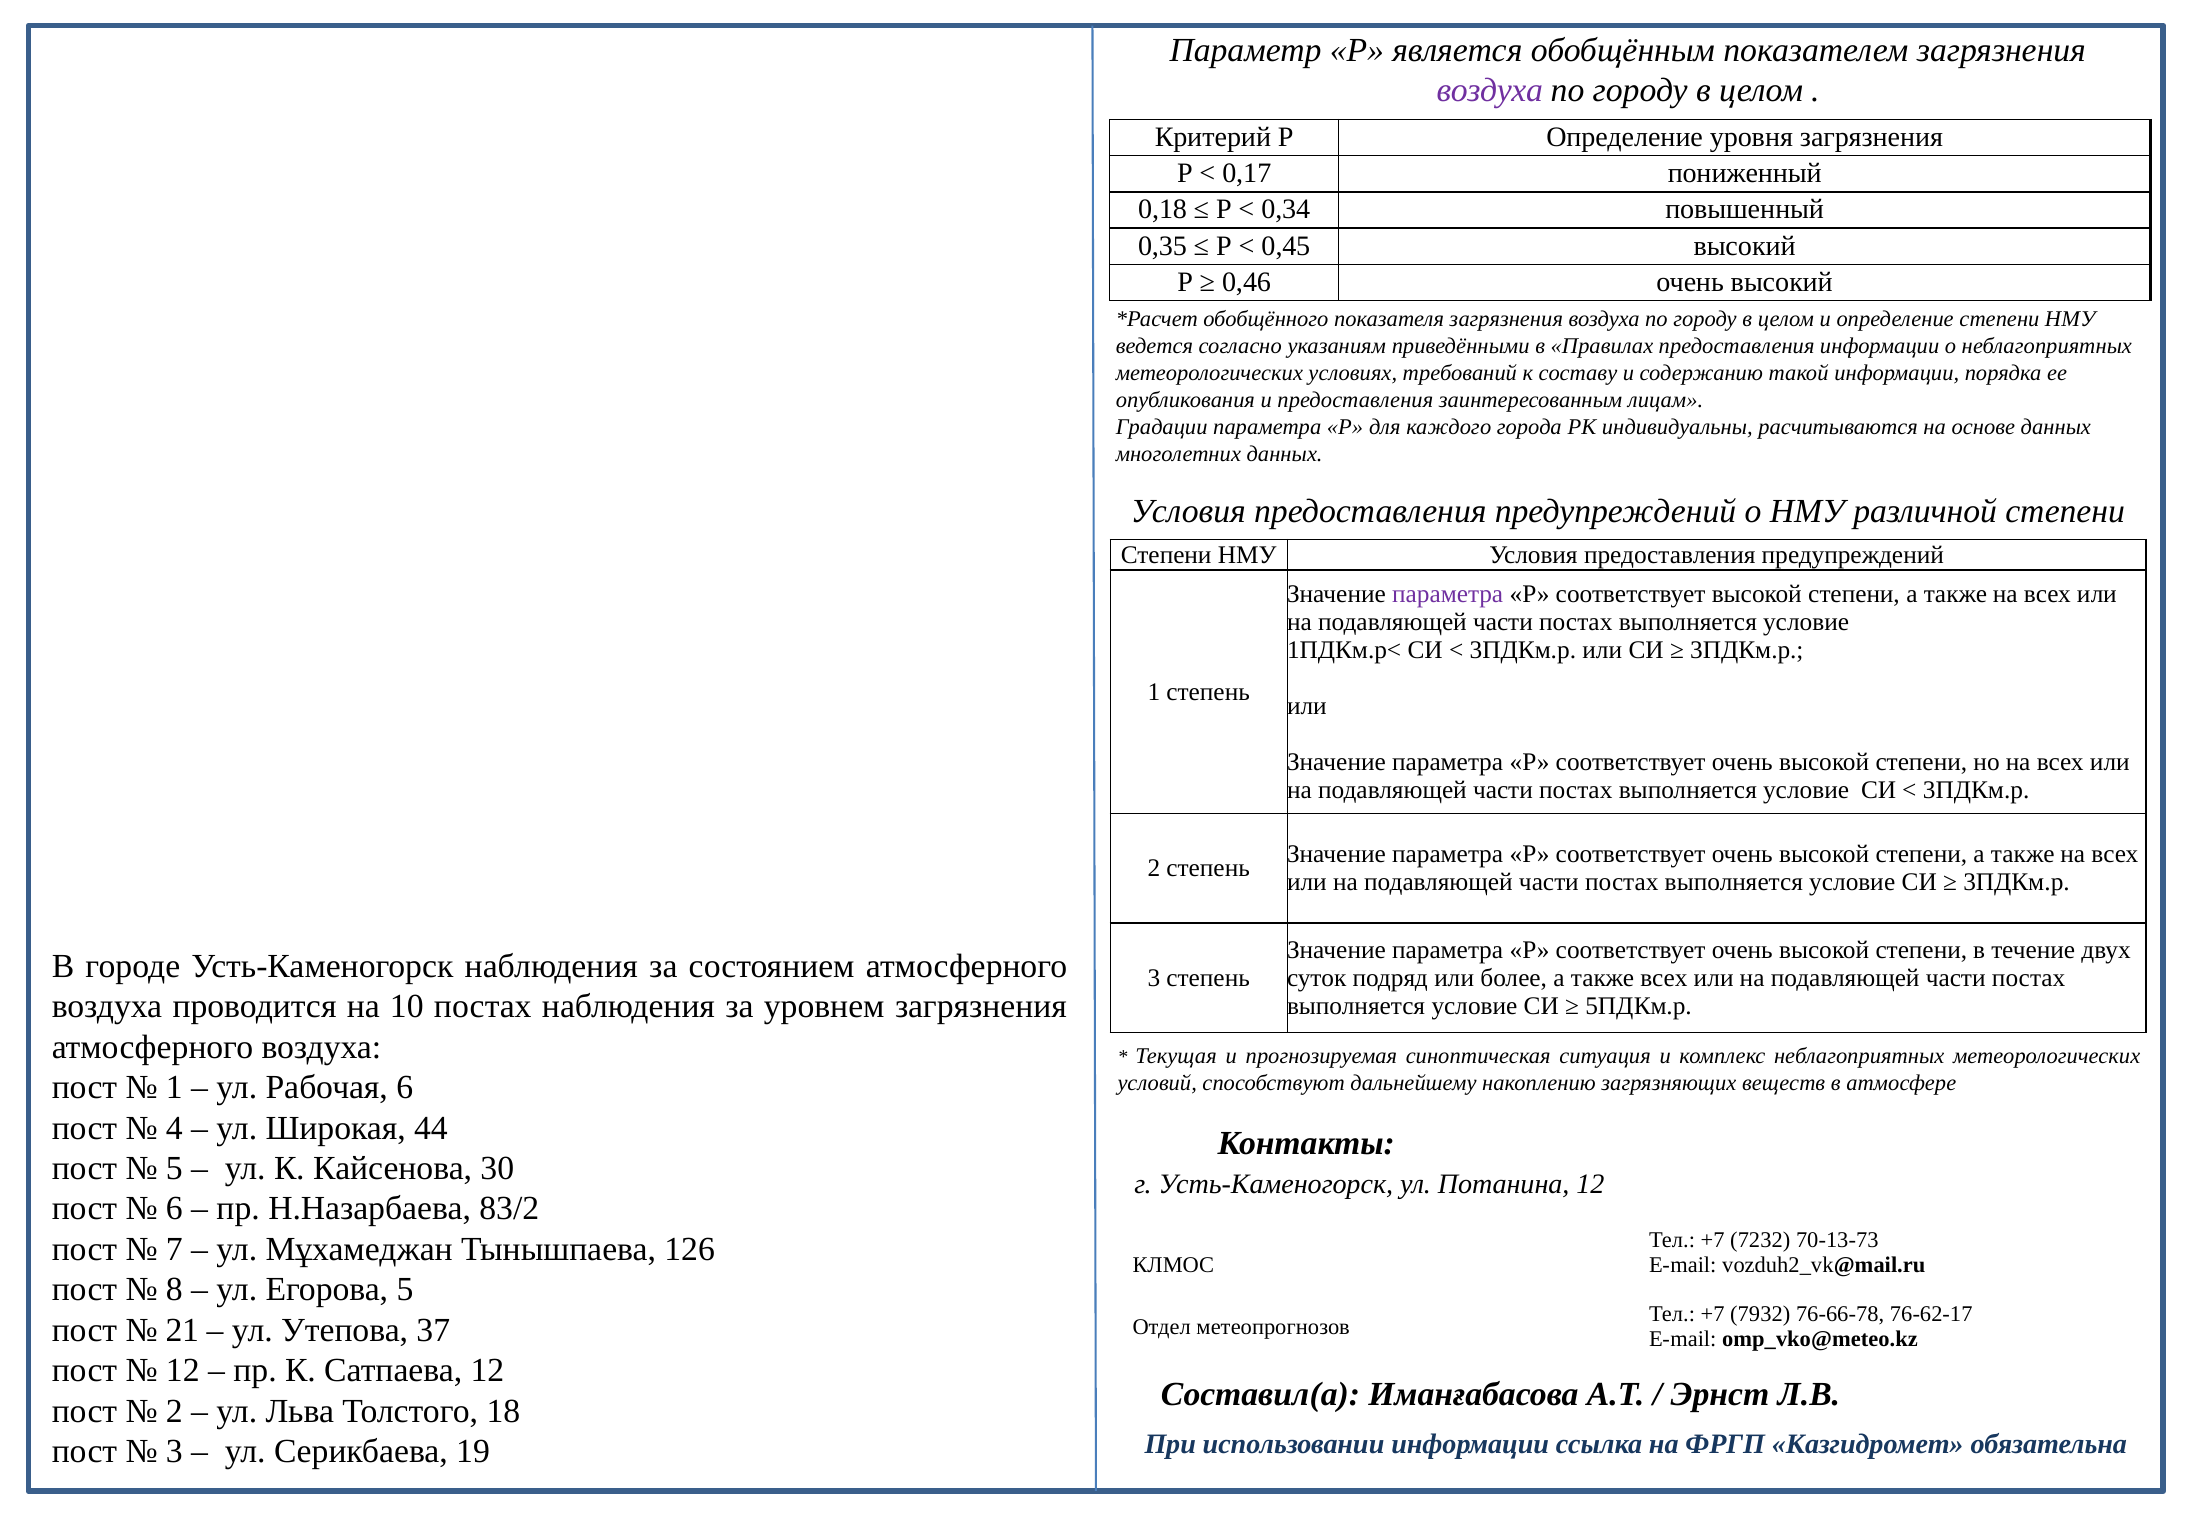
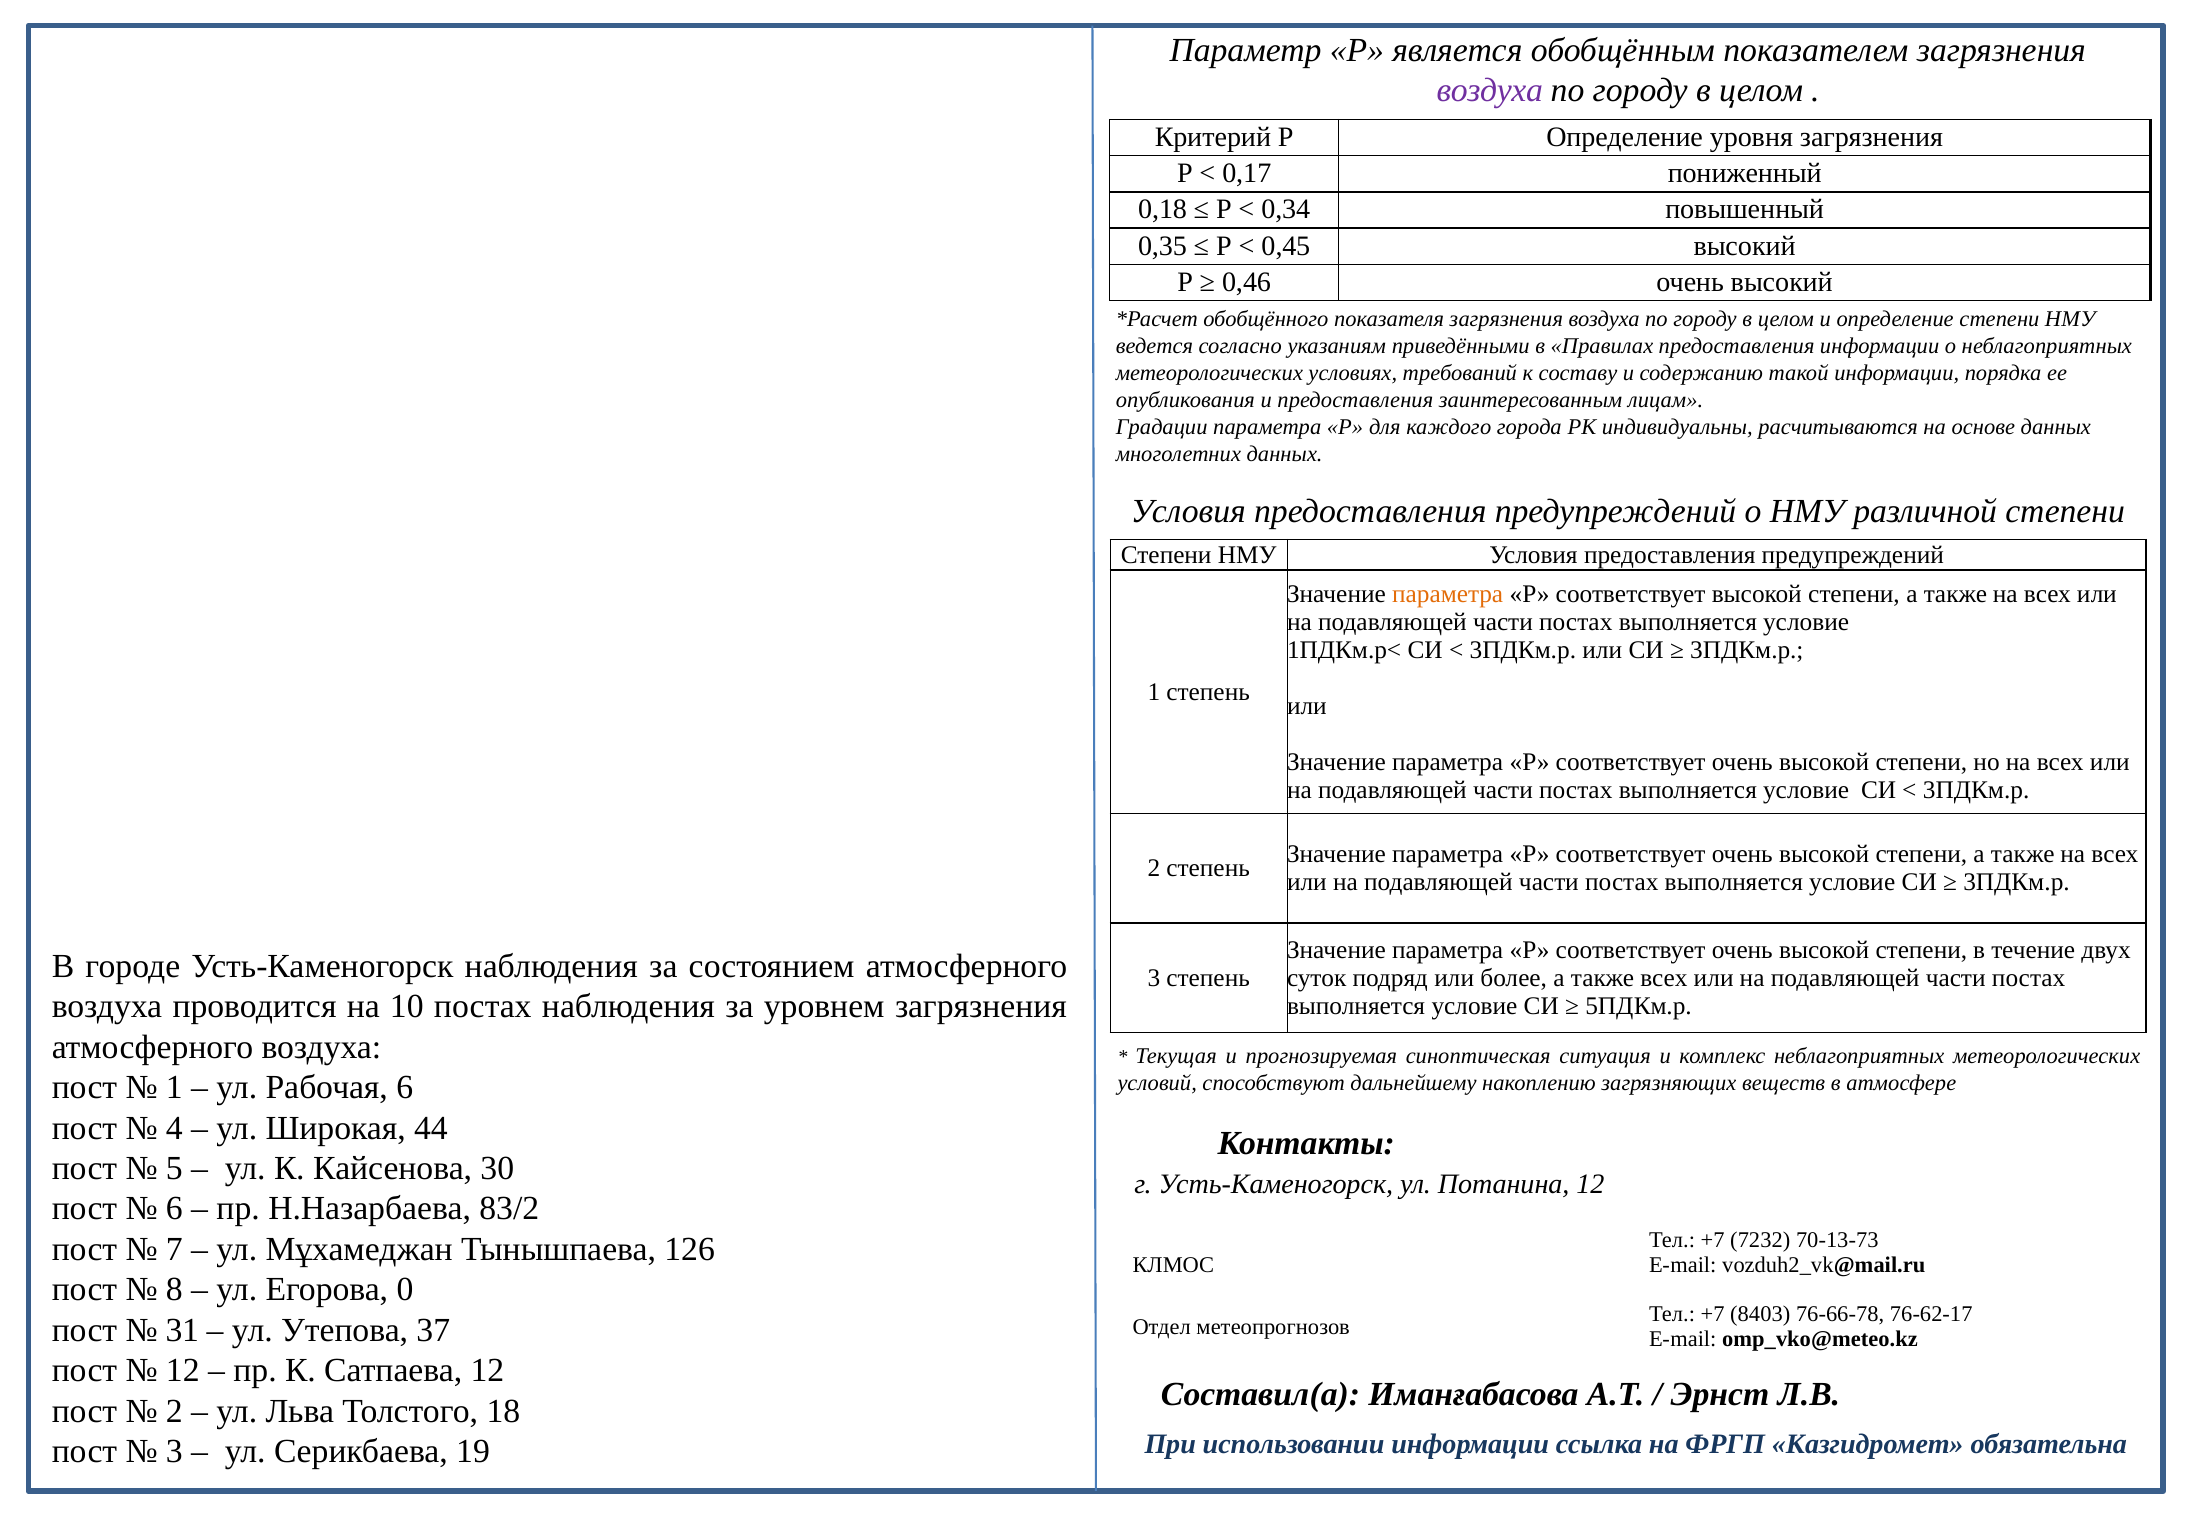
параметра at (1448, 594) colour: purple -> orange
Егорова 5: 5 -> 0
7932: 7932 -> 8403
21: 21 -> 31
